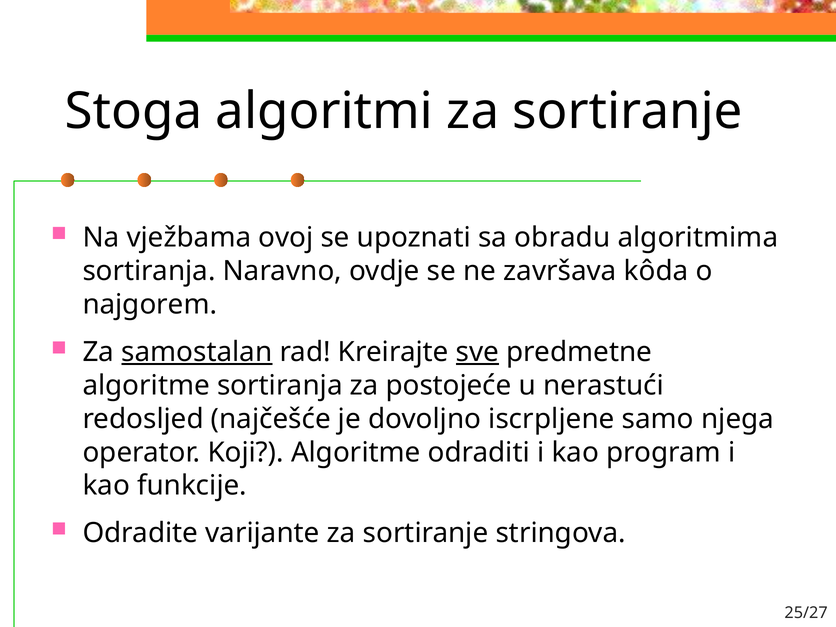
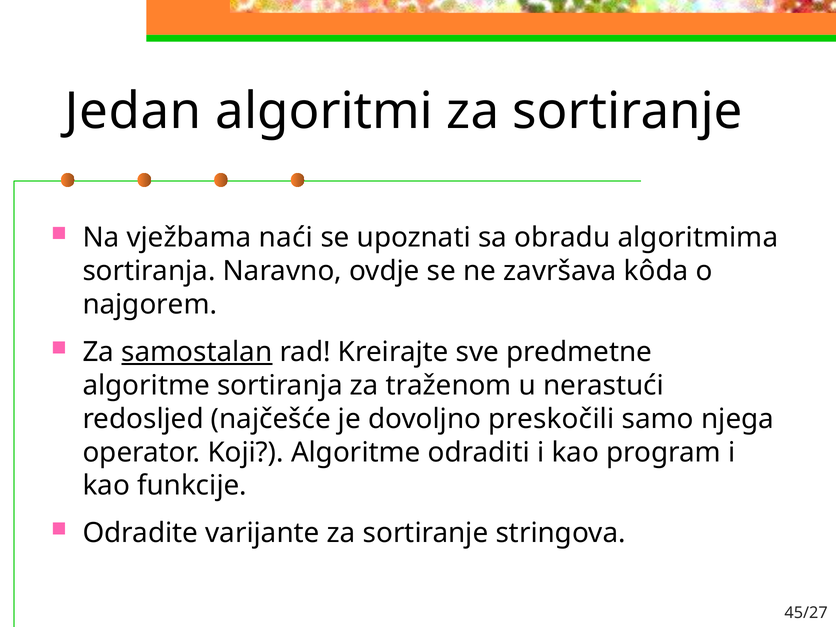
Stoga: Stoga -> Jedan
ovoj: ovoj -> naći
sve underline: present -> none
postojeće: postojeće -> traženom
iscrpljene: iscrpljene -> preskočili
25/27: 25/27 -> 45/27
